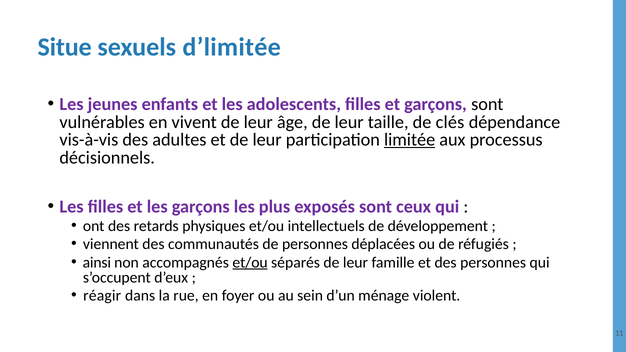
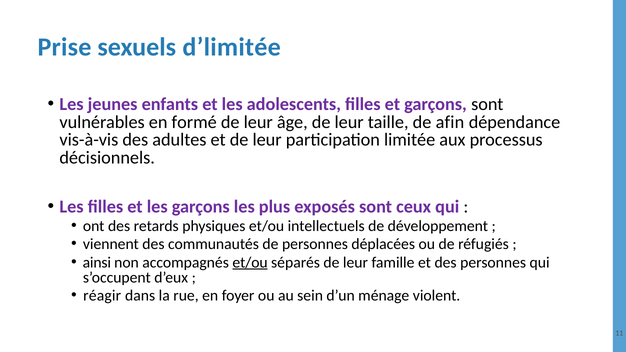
Situe: Situe -> Prise
vivent: vivent -> formé
clés: clés -> afin
limitée underline: present -> none
